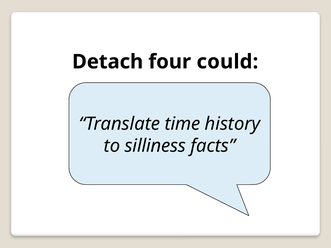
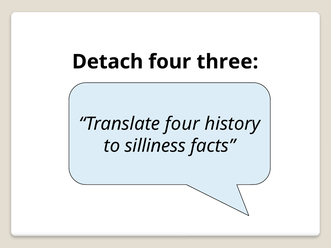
could: could -> three
Translate time: time -> four
